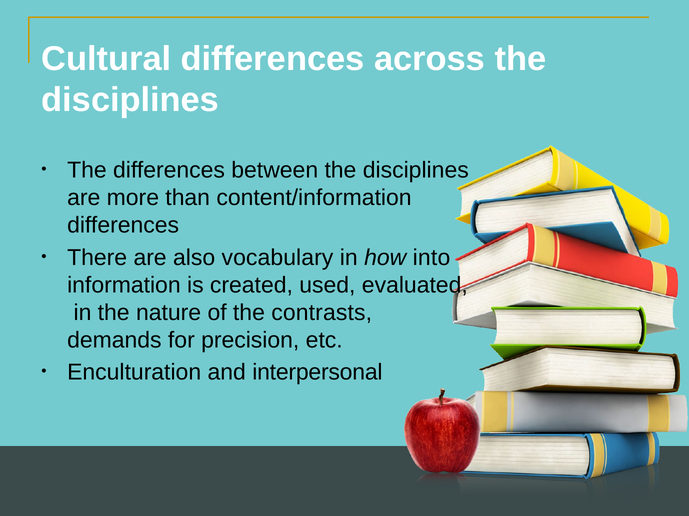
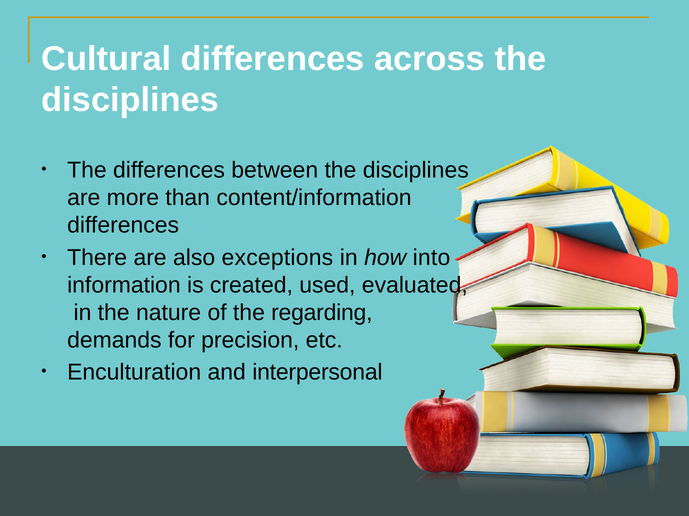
vocabulary: vocabulary -> exceptions
contrasts: contrasts -> regarding
